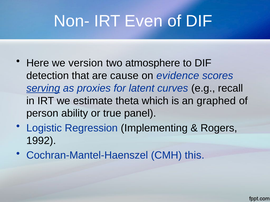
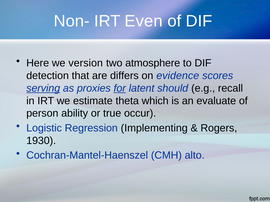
cause: cause -> differs
for underline: none -> present
curves: curves -> should
graphed: graphed -> evaluate
panel: panel -> occur
1992: 1992 -> 1930
this: this -> alto
